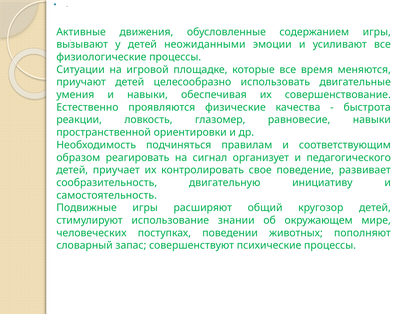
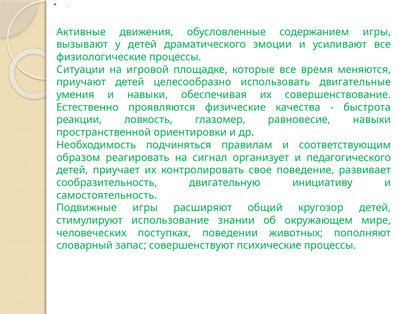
неожиданными: неожиданными -> драматического
